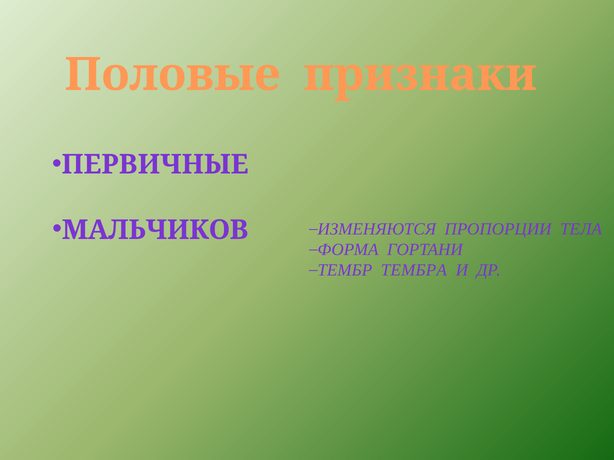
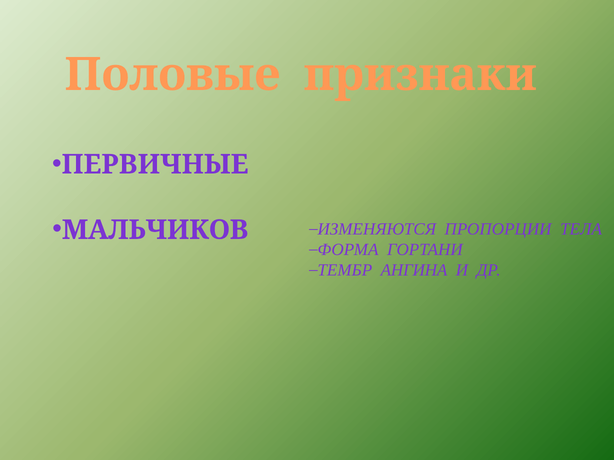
ТЕМБРА: ТЕМБРА -> АНГИНА
